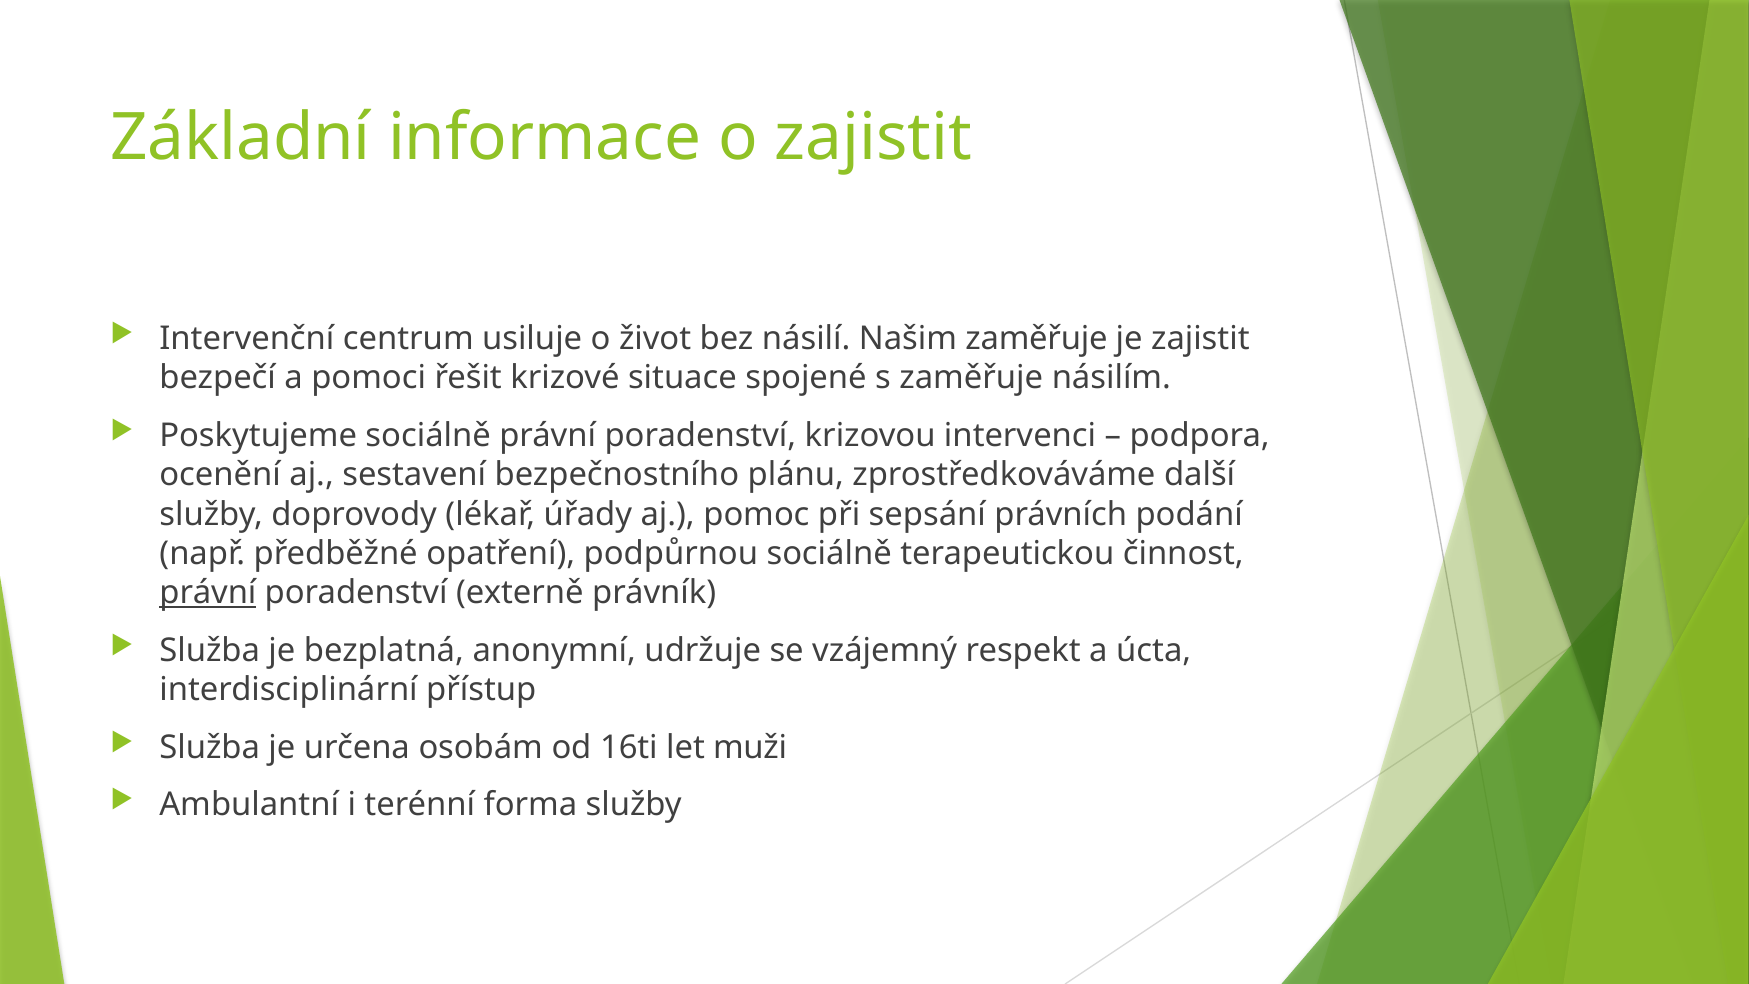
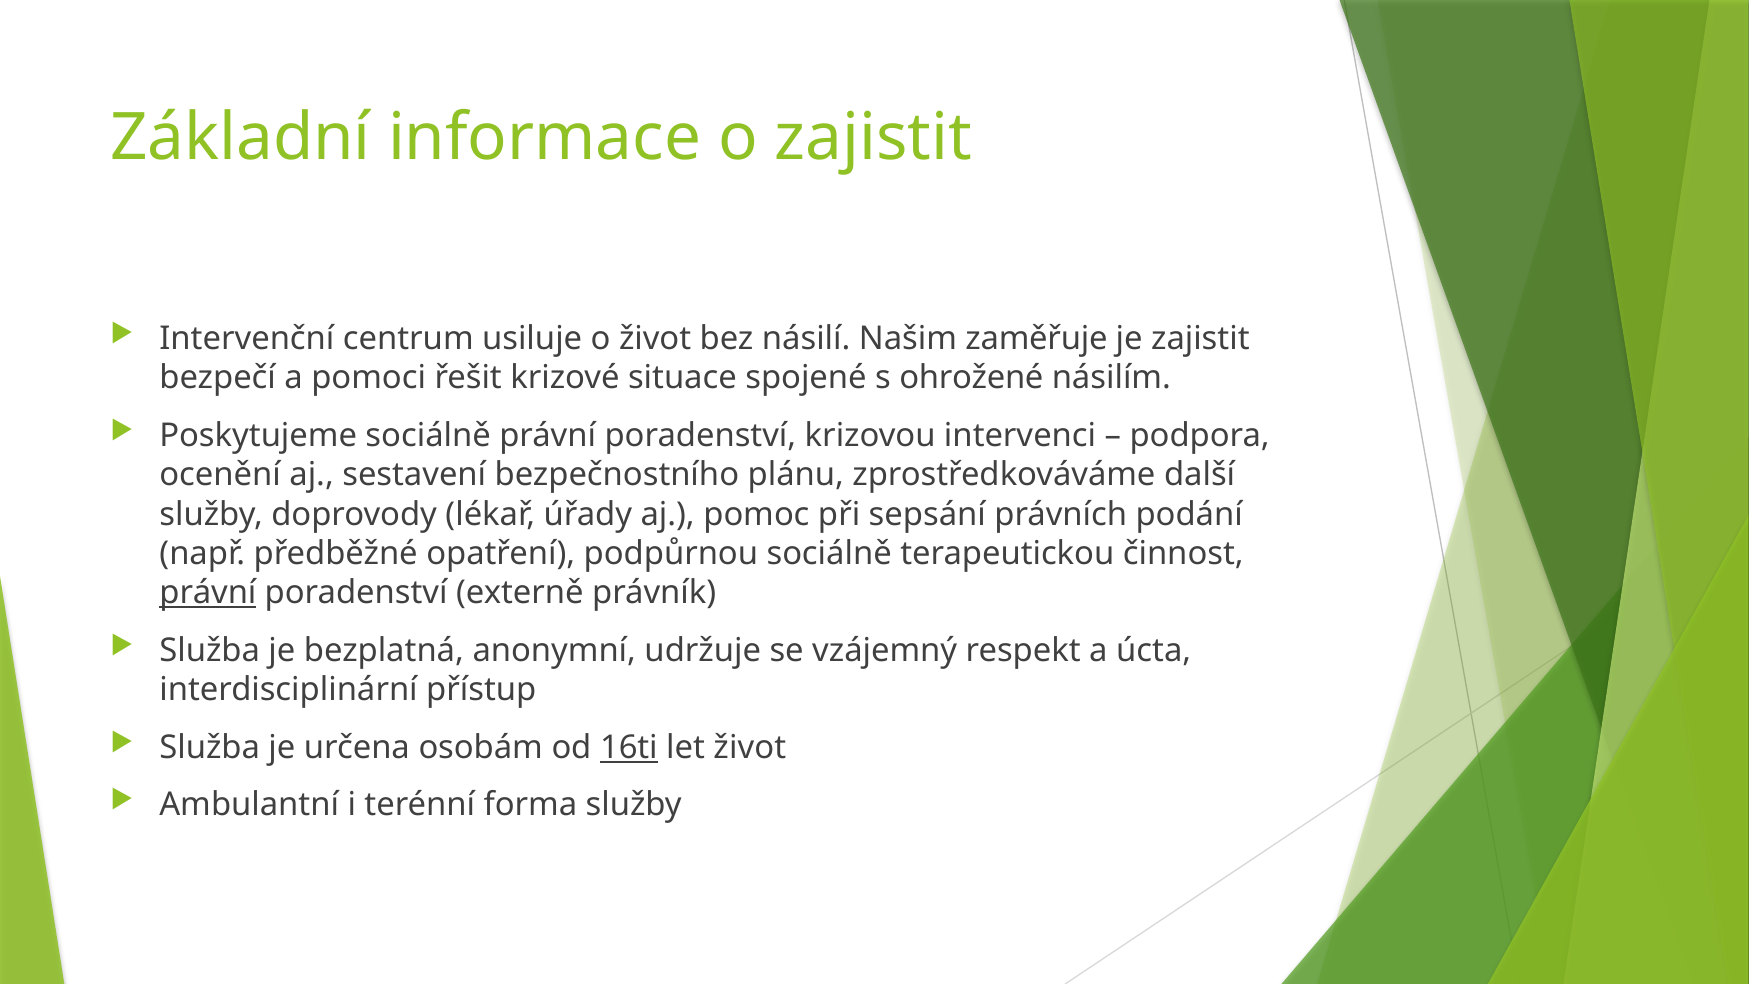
s zaměřuje: zaměřuje -> ohrožené
16ti underline: none -> present
let muži: muži -> život
